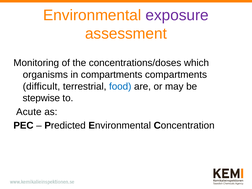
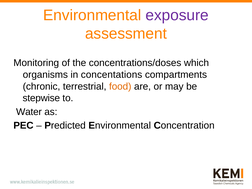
in compartments: compartments -> concentations
difficult: difficult -> chronic
food colour: blue -> orange
Acute: Acute -> Water
